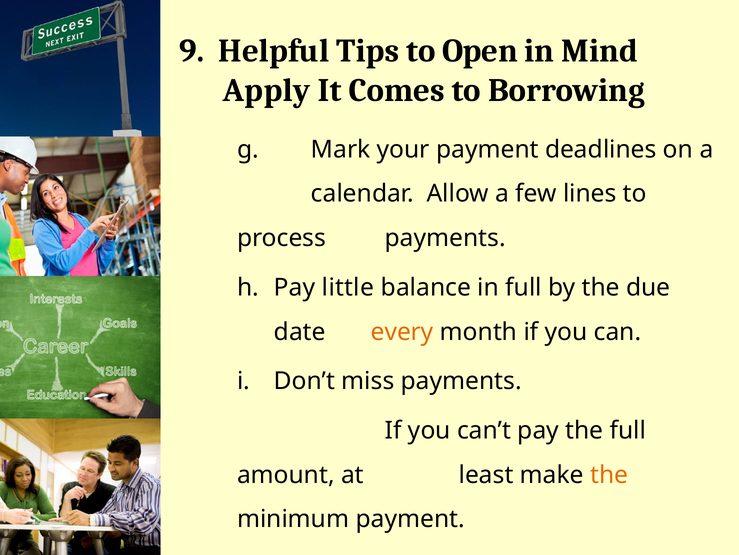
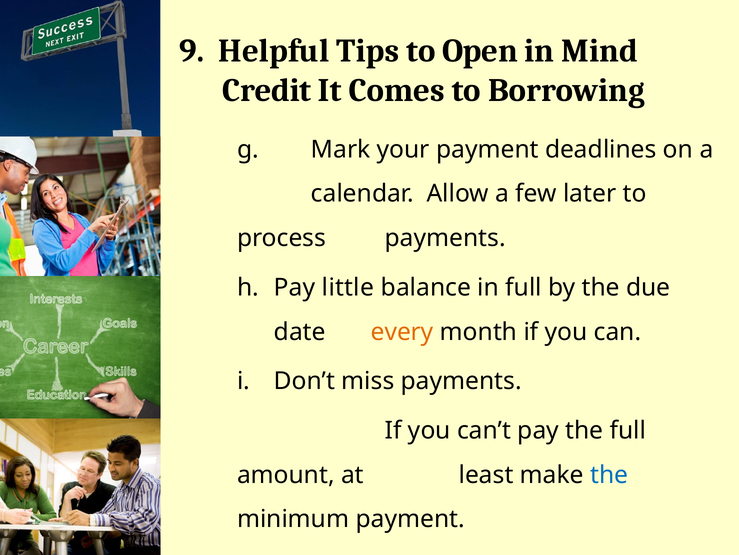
Apply: Apply -> Credit
lines: lines -> later
the at (609, 474) colour: orange -> blue
